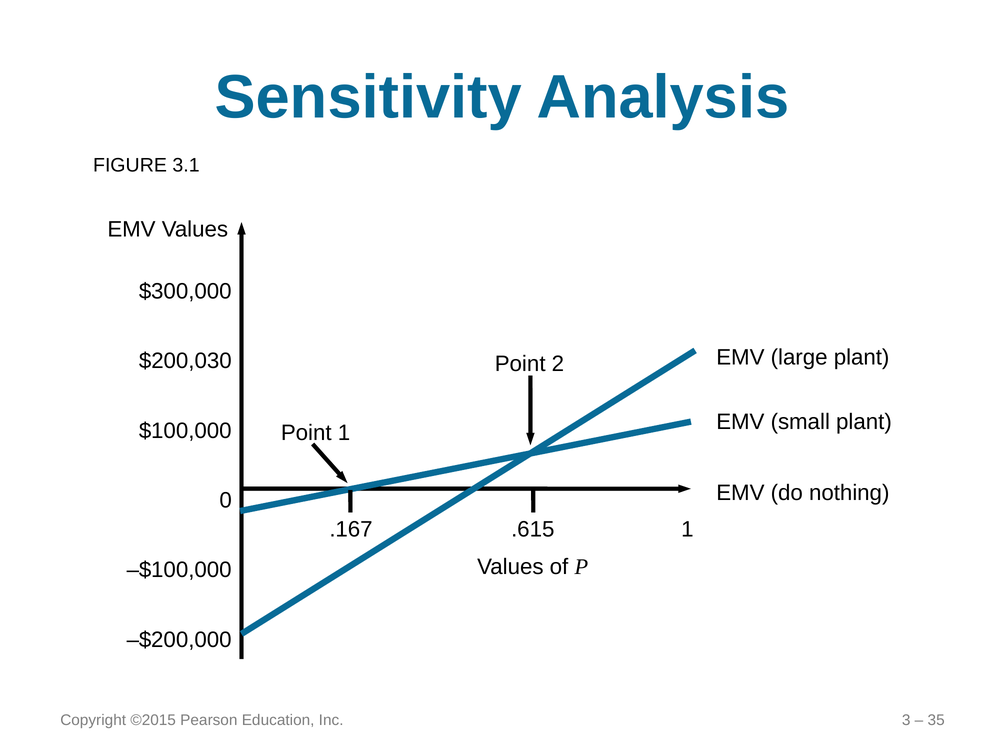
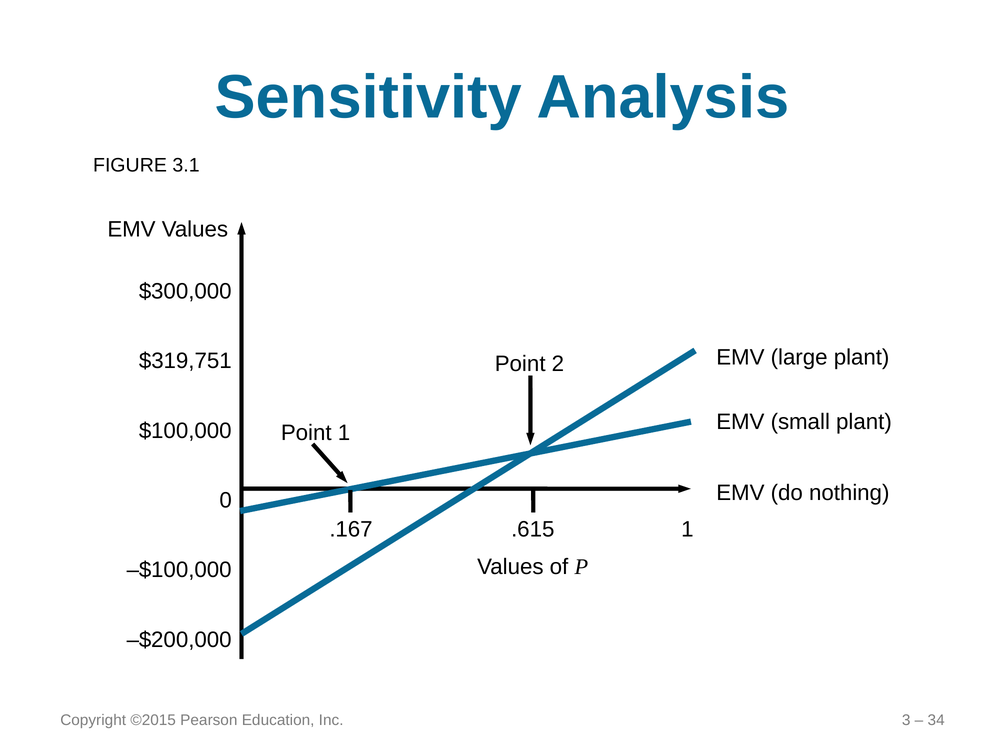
$200,030: $200,030 -> $319,751
35: 35 -> 34
